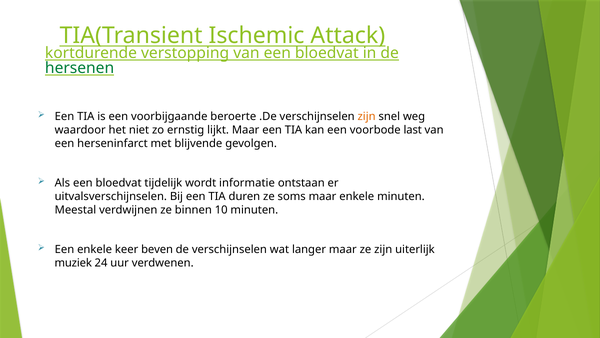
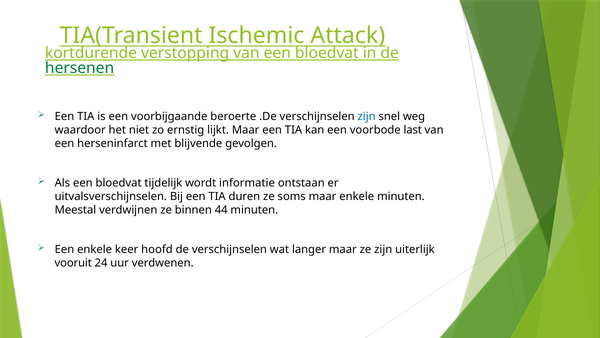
zijn at (367, 116) colour: orange -> blue
10: 10 -> 44
beven: beven -> hoofd
muziek: muziek -> vooruit
